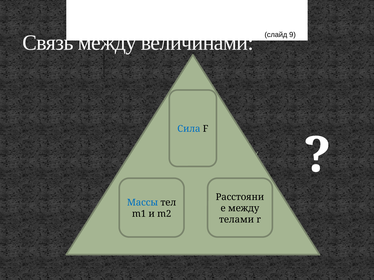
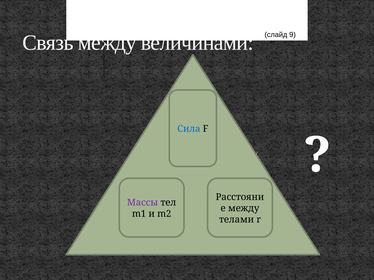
Массы colour: blue -> purple
